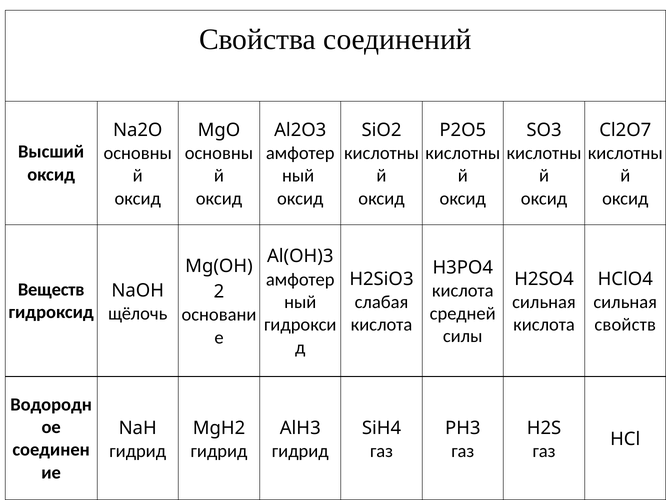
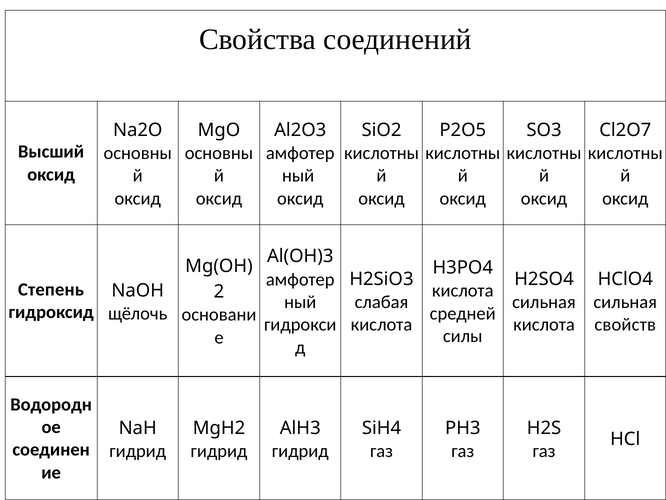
Веществ: Веществ -> Степень
